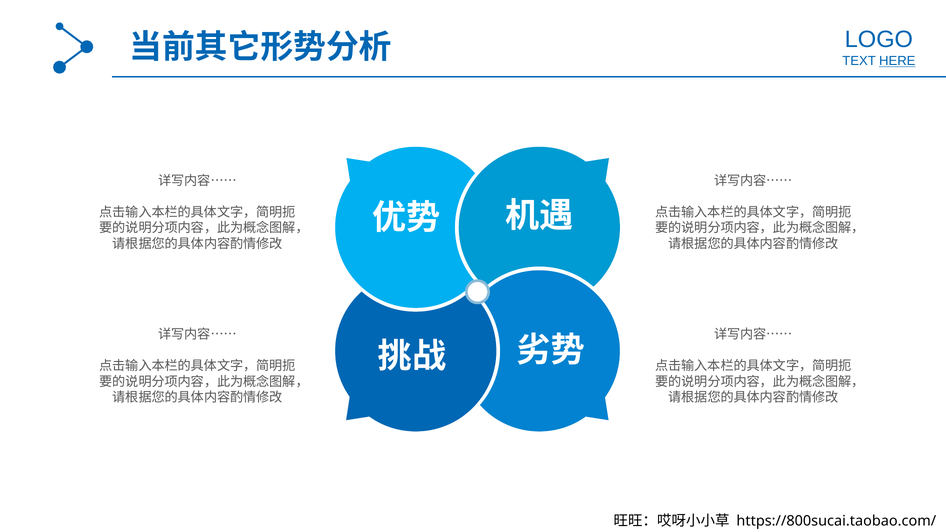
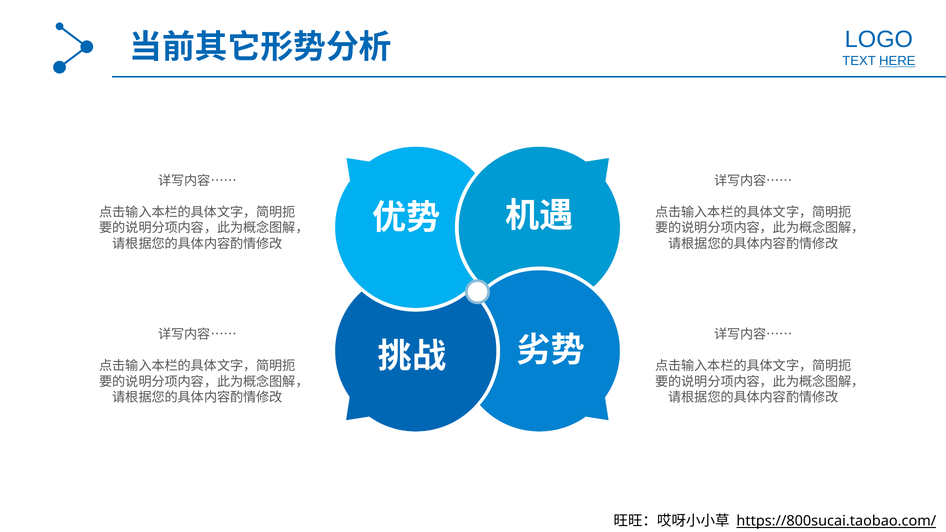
https://800sucai.taobao.com/ underline: none -> present
